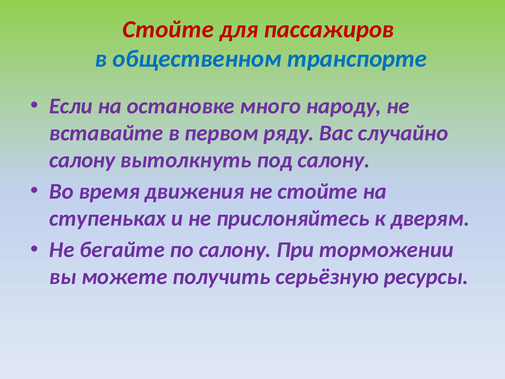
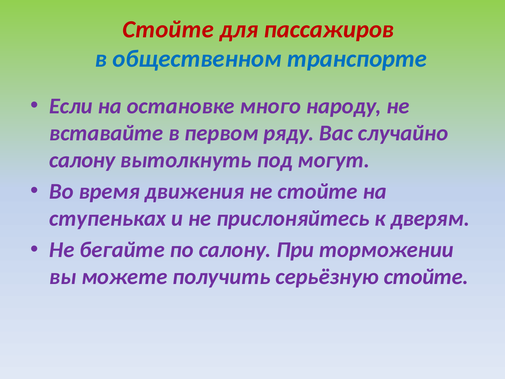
под салону: салону -> могут
серьёзную ресурсы: ресурсы -> стойте
